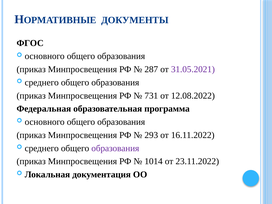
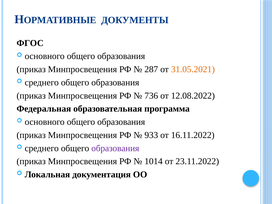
31.05.2021 colour: purple -> orange
731: 731 -> 736
293: 293 -> 933
